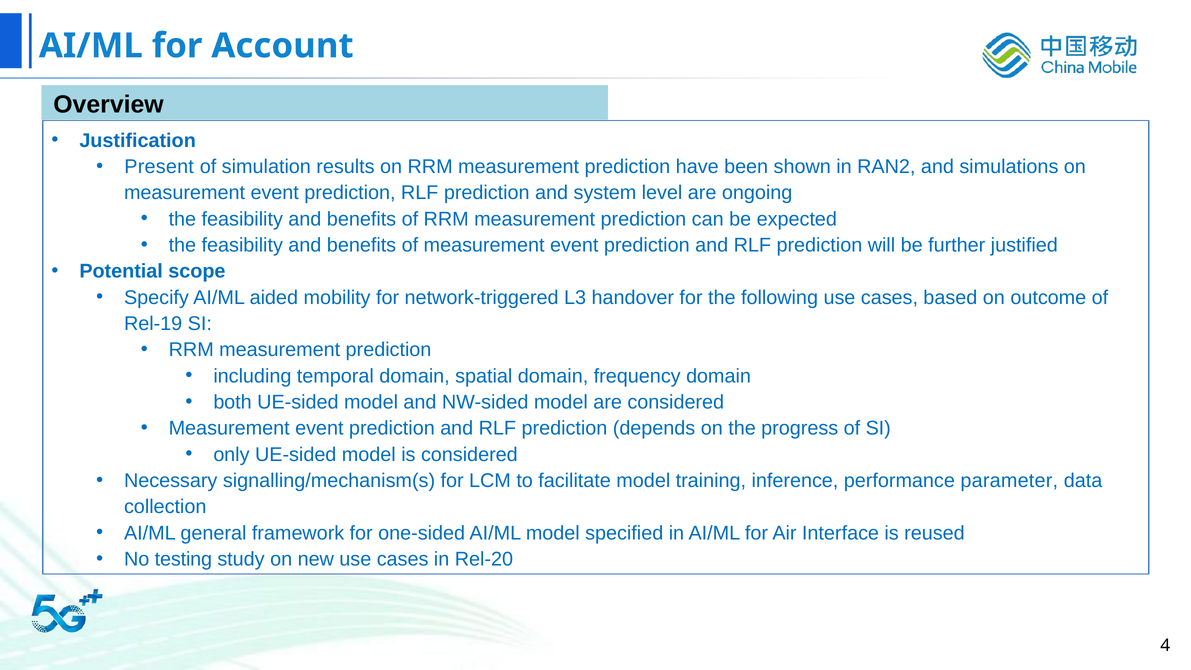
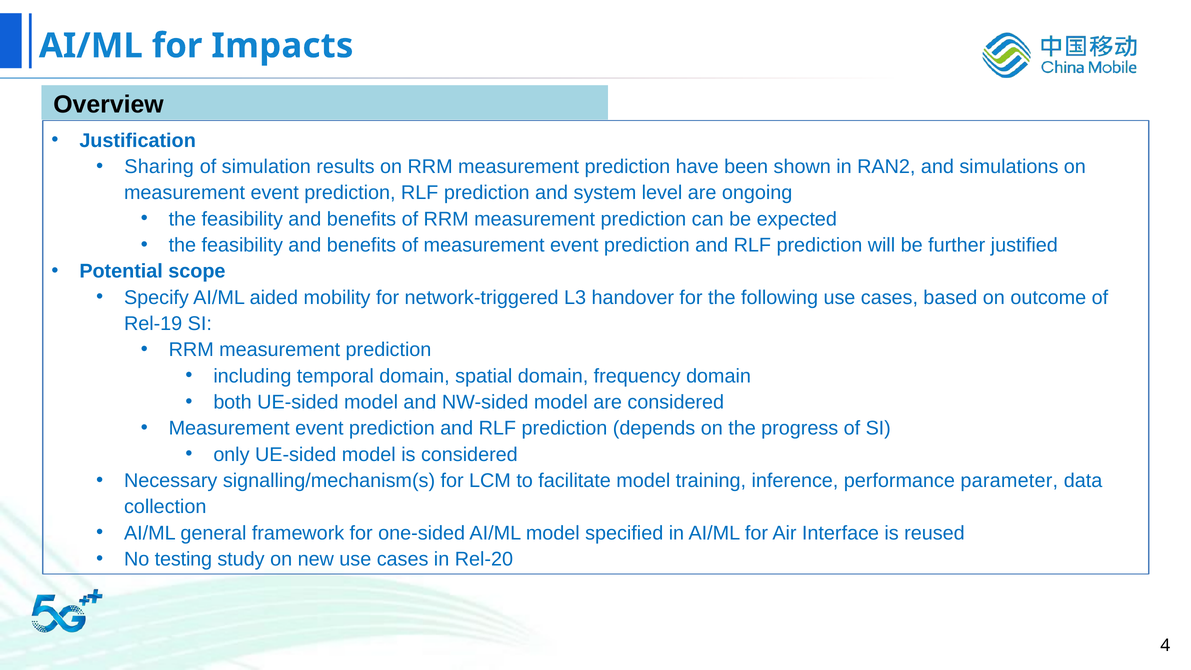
Account: Account -> Impacts
Present: Present -> Sharing
